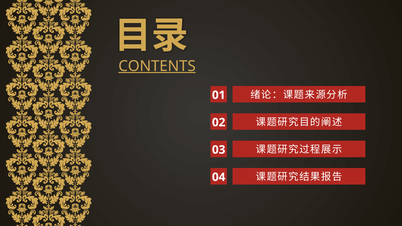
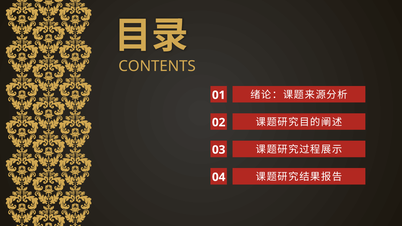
CONTENTS underline: present -> none
